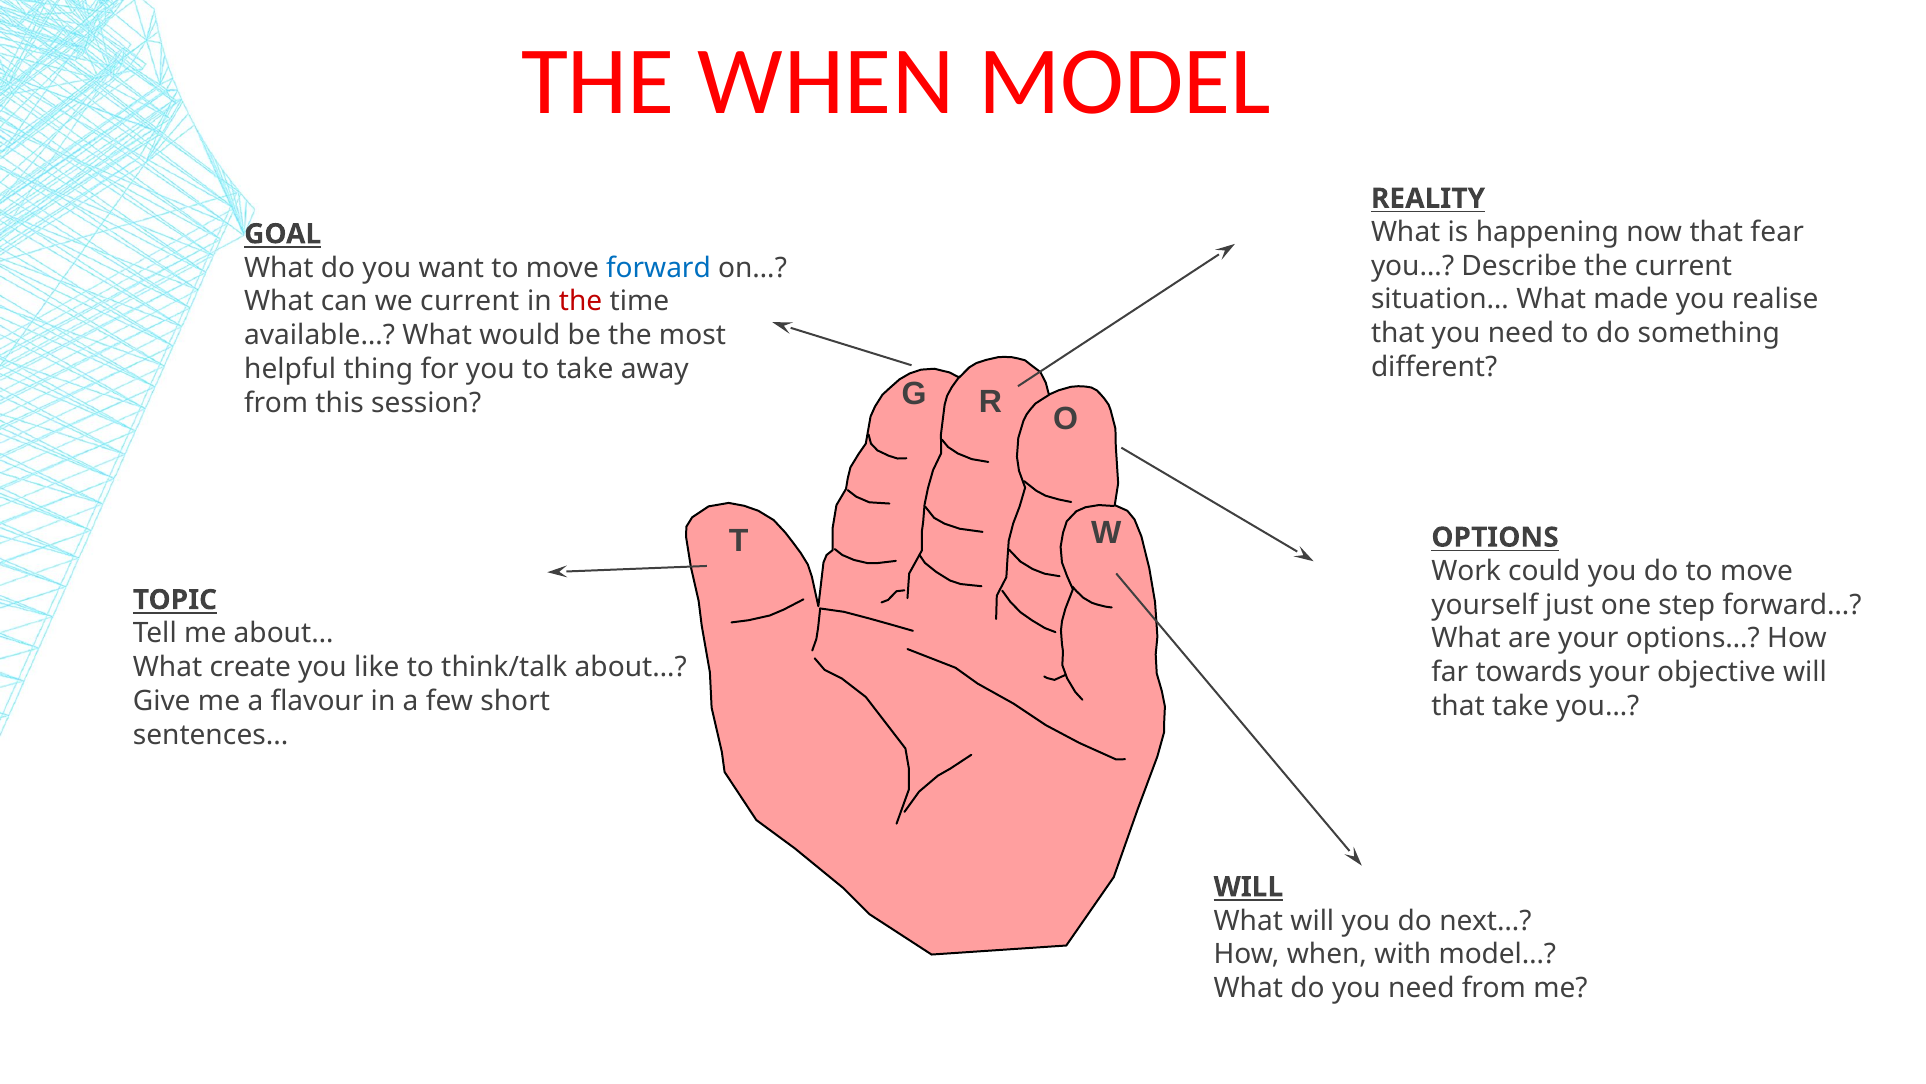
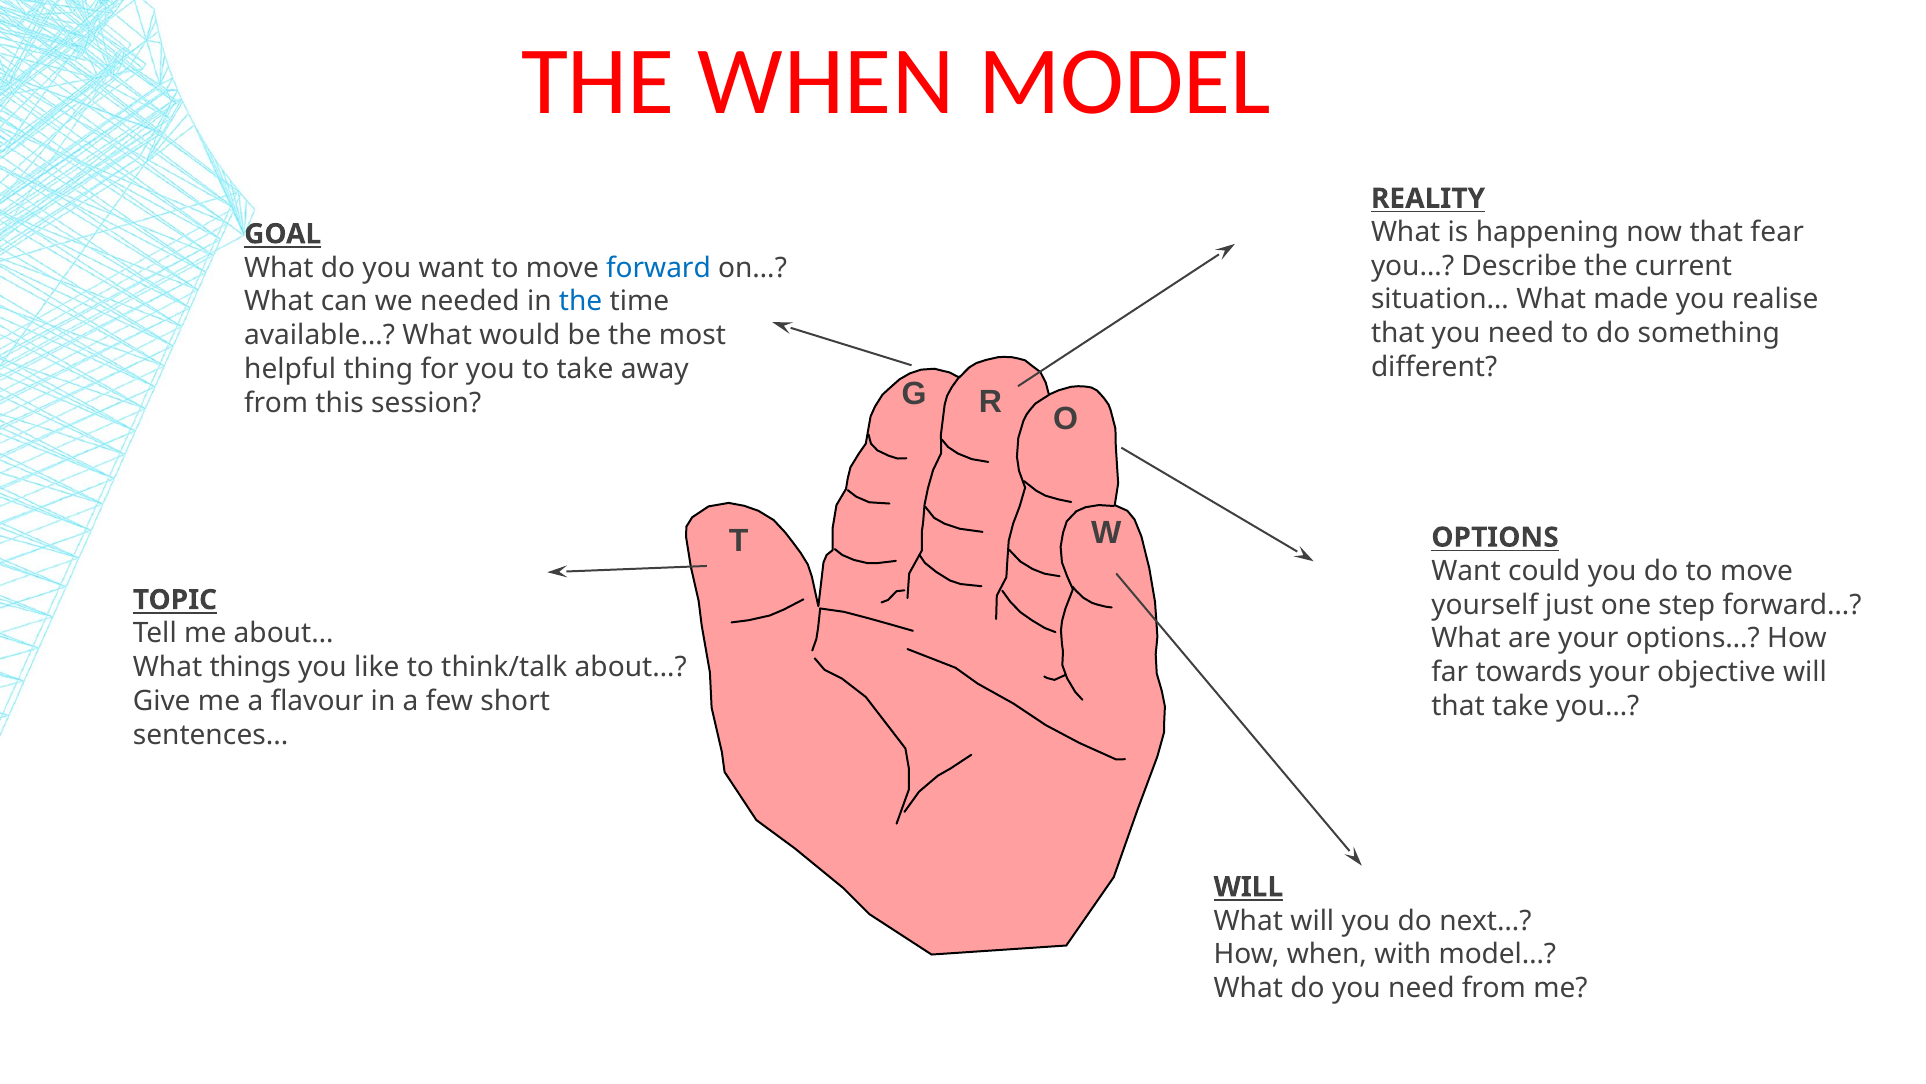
we current: current -> needed
the at (581, 301) colour: red -> blue
Work at (1466, 571): Work -> Want
create: create -> things
